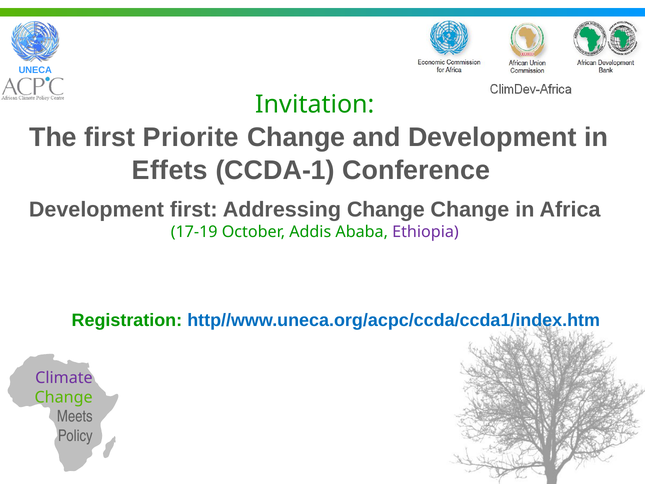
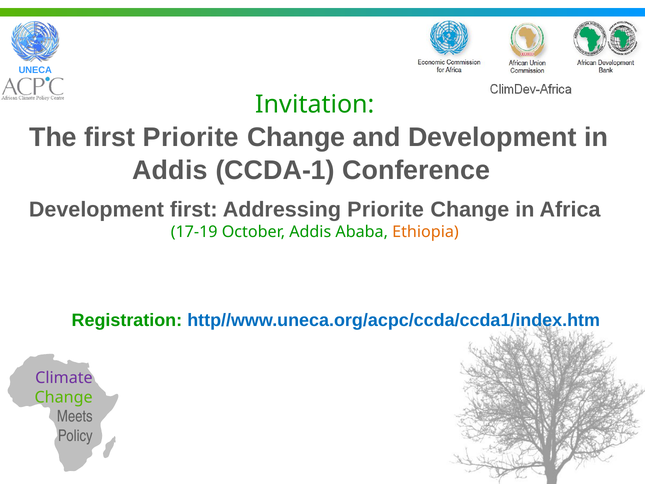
Effets at (170, 170): Effets -> Addis
Addressing Change: Change -> Priorite
Ethiopia colour: purple -> orange
